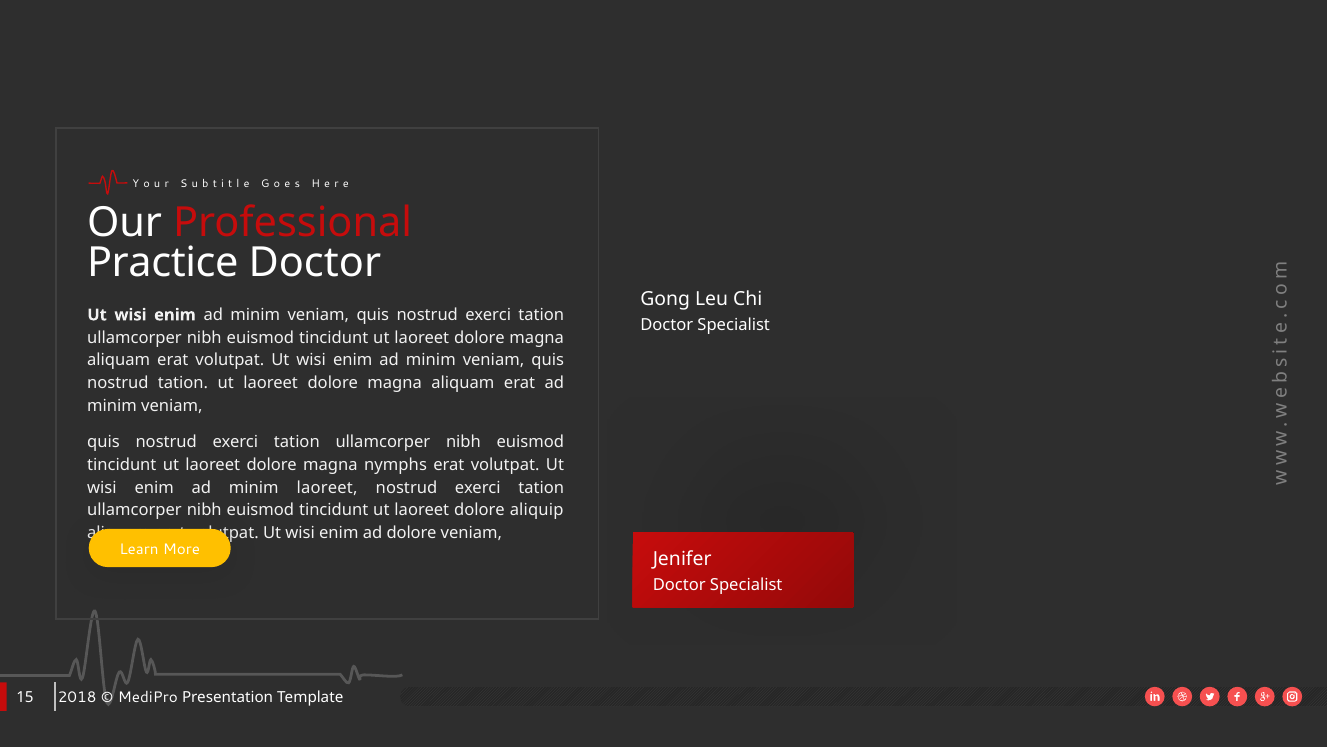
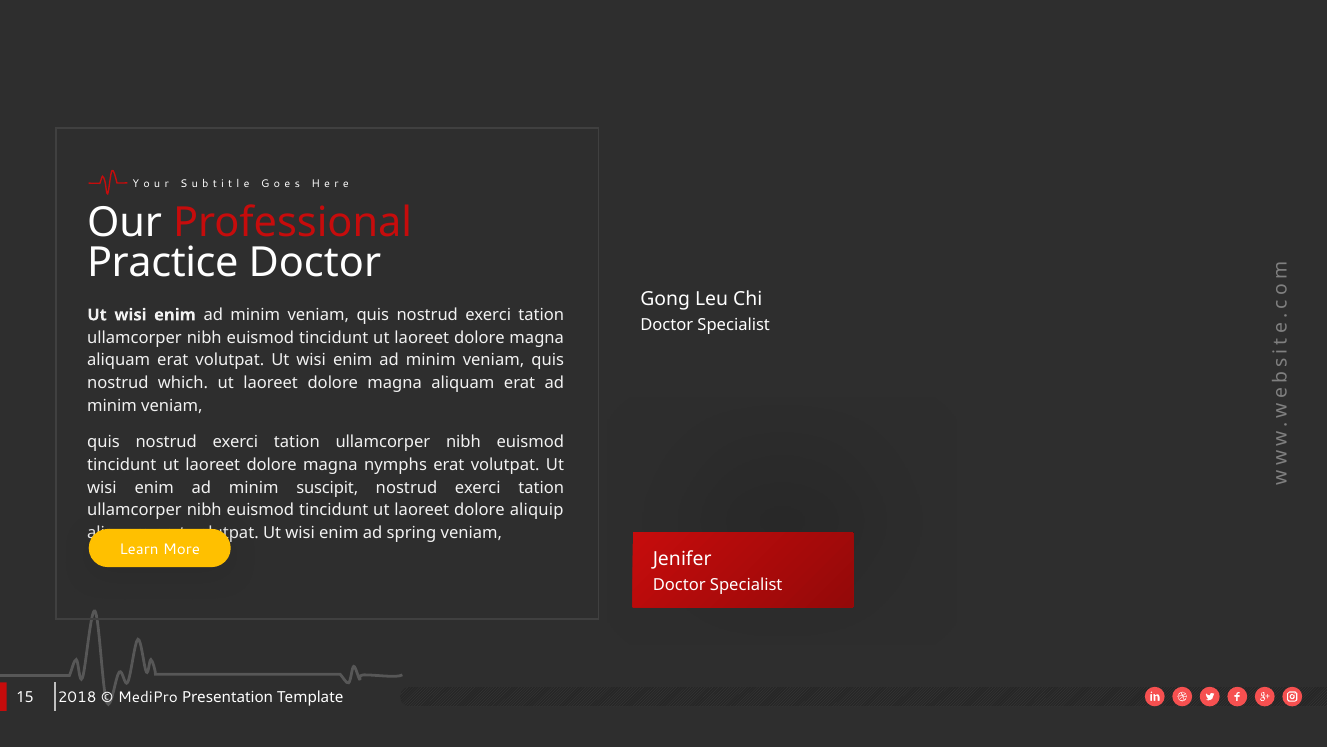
nostrud tation: tation -> which
minim laoreet: laoreet -> suscipit
ad dolore: dolore -> spring
